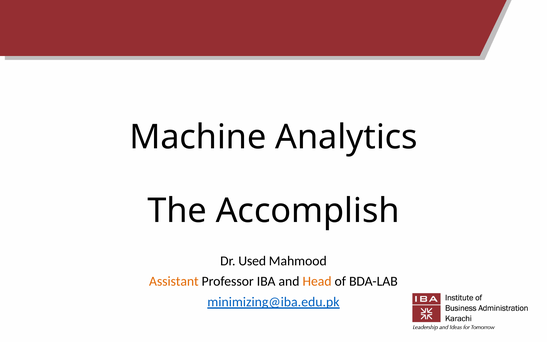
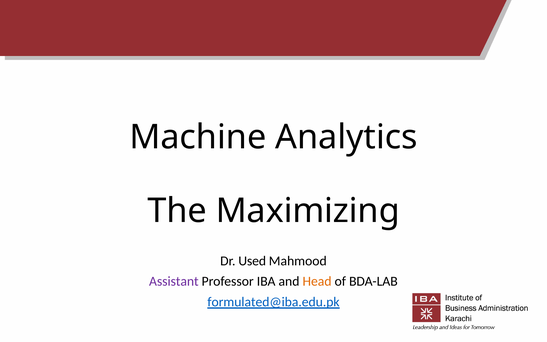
Accomplish: Accomplish -> Maximizing
Assistant colour: orange -> purple
minimizing@iba.edu.pk: minimizing@iba.edu.pk -> formulated@iba.edu.pk
